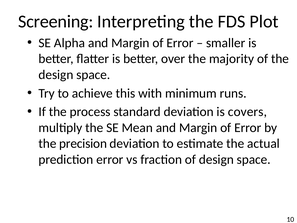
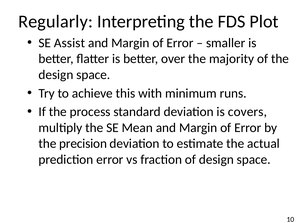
Screening: Screening -> Regularly
Alpha: Alpha -> Assist
